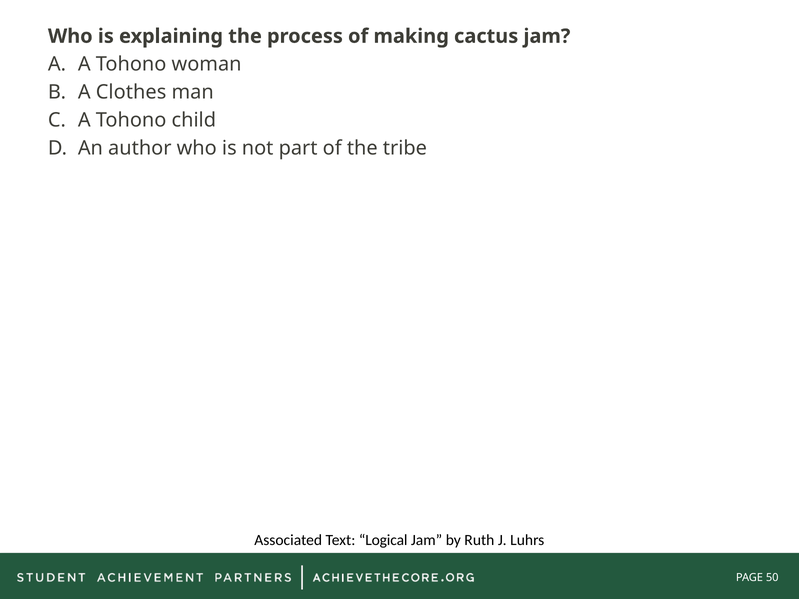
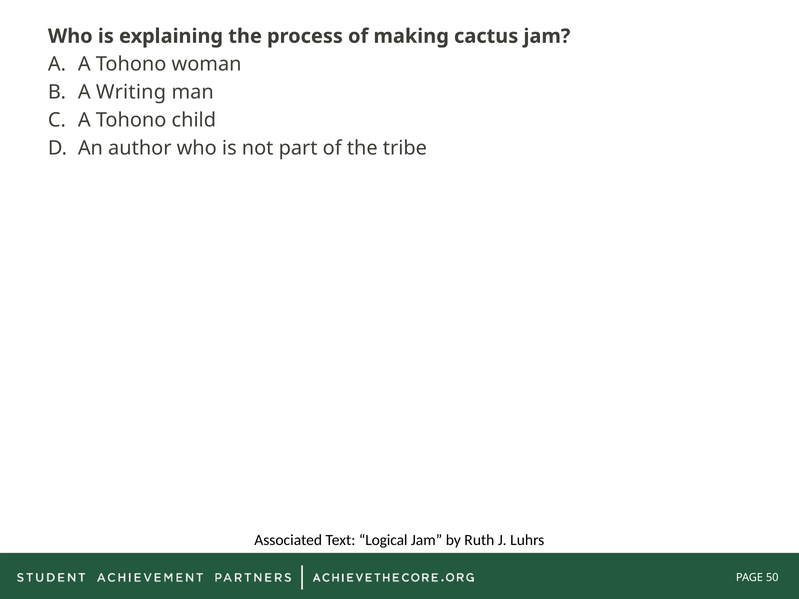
Clothes: Clothes -> Writing
